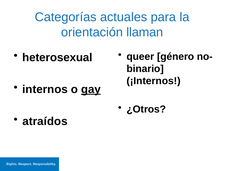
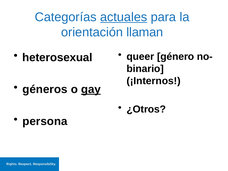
actuales underline: none -> present
internos: internos -> géneros
atraídos: atraídos -> persona
